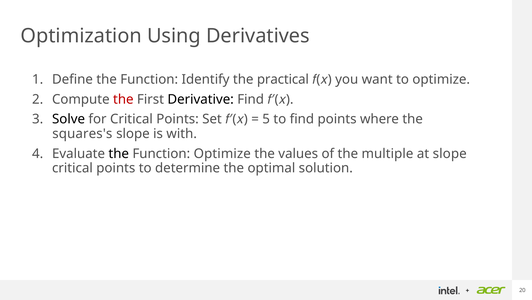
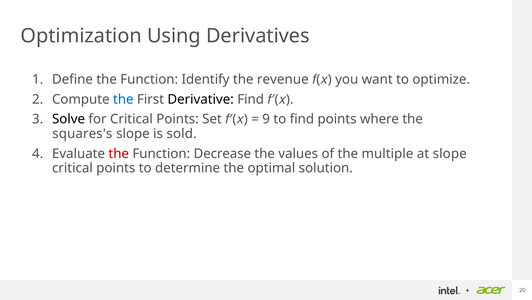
practical: practical -> revenue
the at (123, 99) colour: red -> blue
5: 5 -> 9
with: with -> sold
the at (119, 153) colour: black -> red
Function Optimize: Optimize -> Decrease
